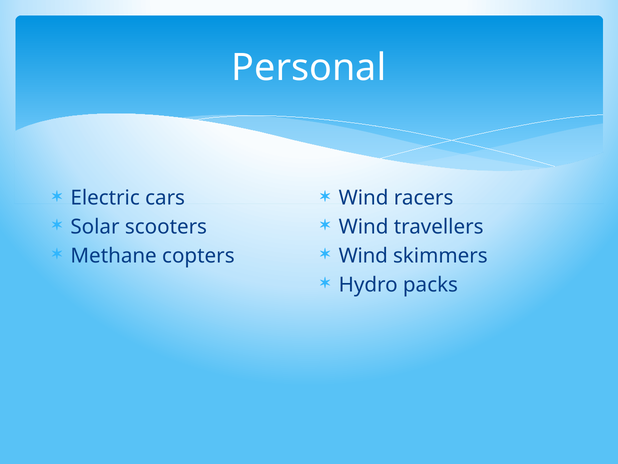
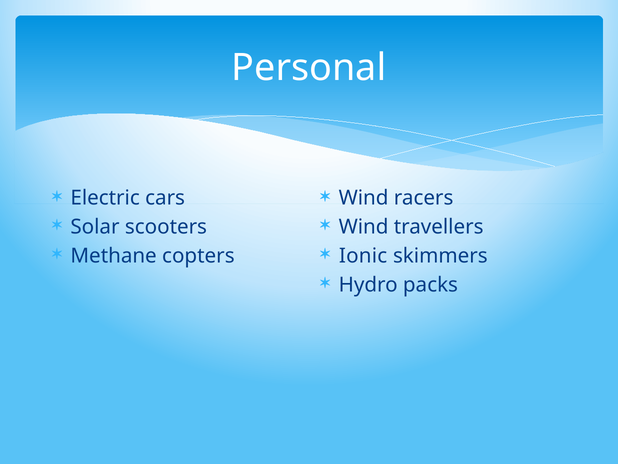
Wind at (363, 256): Wind -> Ionic
